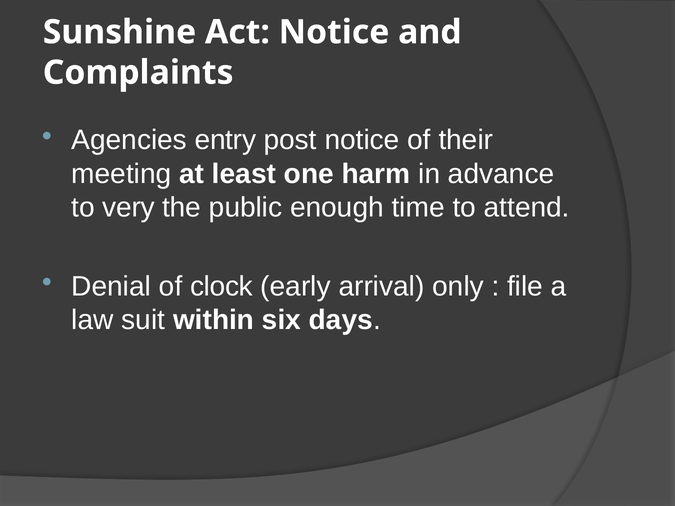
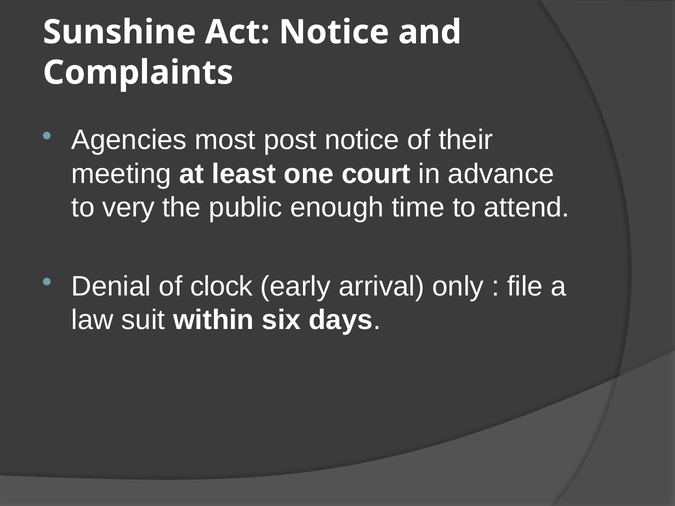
entry: entry -> most
harm: harm -> court
